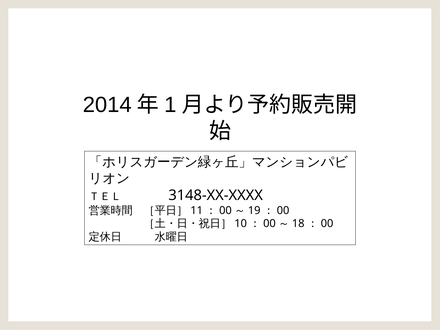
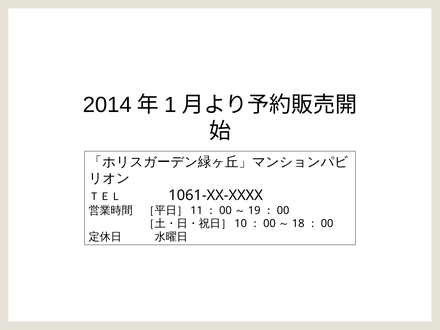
3148-XX-XXXX: 3148-XX-XXXX -> 1061-XX-XXXX
